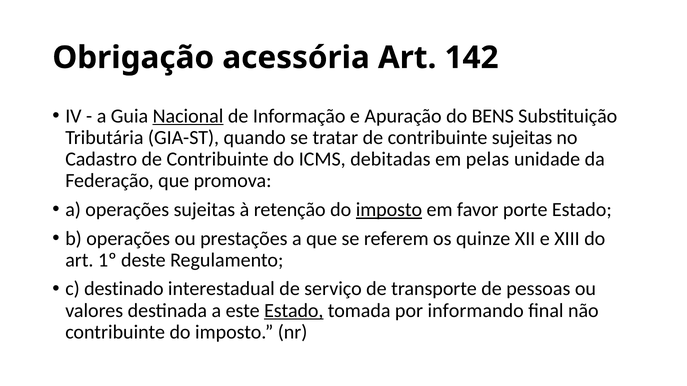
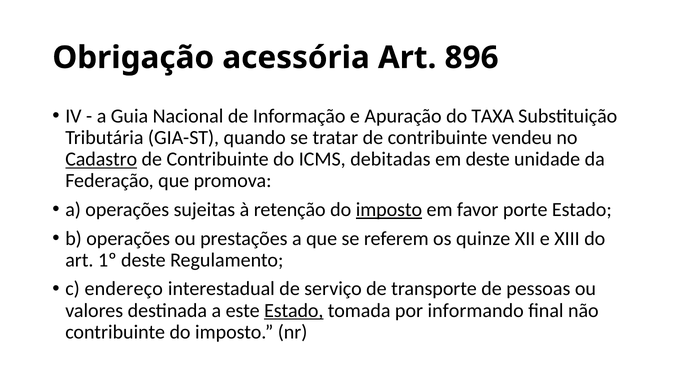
142: 142 -> 896
Nacional underline: present -> none
BENS: BENS -> TAXA
contribuinte sujeitas: sujeitas -> vendeu
Cadastro underline: none -> present
em pelas: pelas -> deste
destinado: destinado -> endereço
